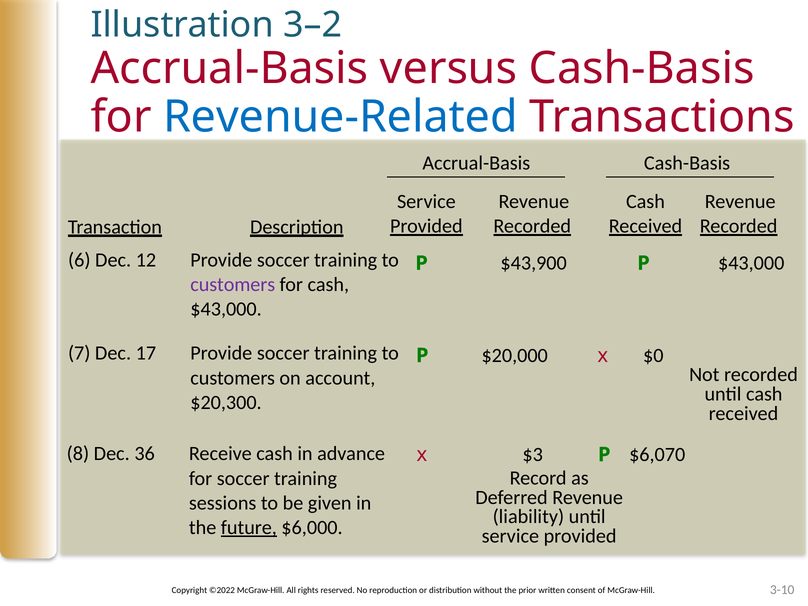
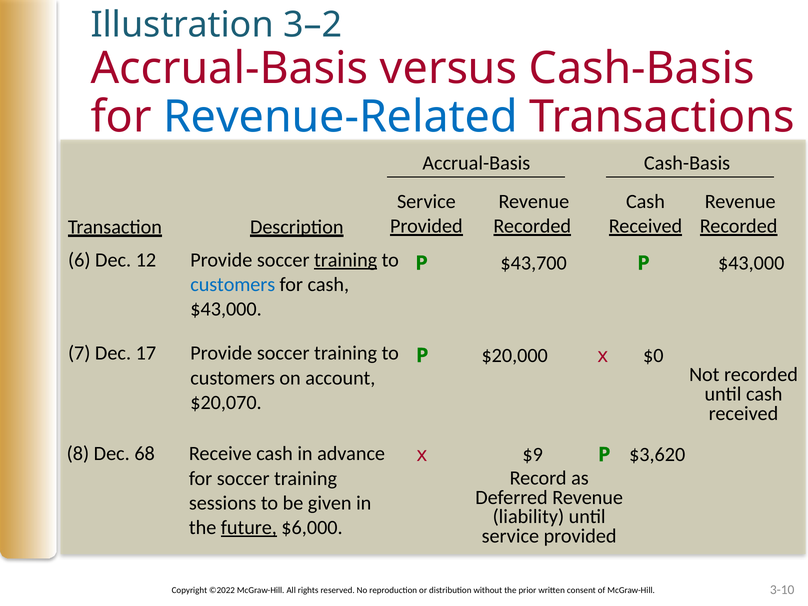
training at (346, 260) underline: none -> present
$43,900: $43,900 -> $43,700
customers at (233, 285) colour: purple -> blue
$20,300: $20,300 -> $20,070
36: 36 -> 68
$3: $3 -> $9
$6,070: $6,070 -> $3,620
